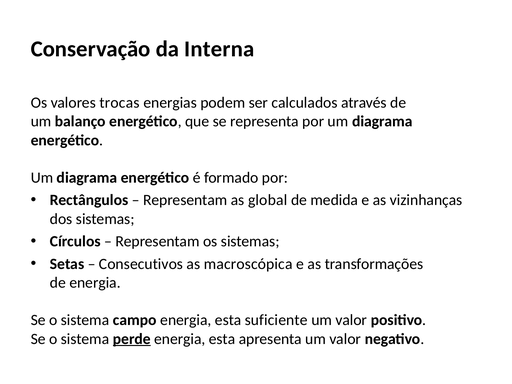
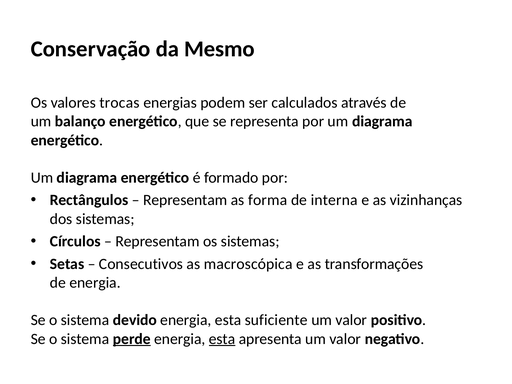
Interna: Interna -> Mesmo
global: global -> forma
medida: medida -> interna
campo: campo -> devido
esta at (222, 339) underline: none -> present
